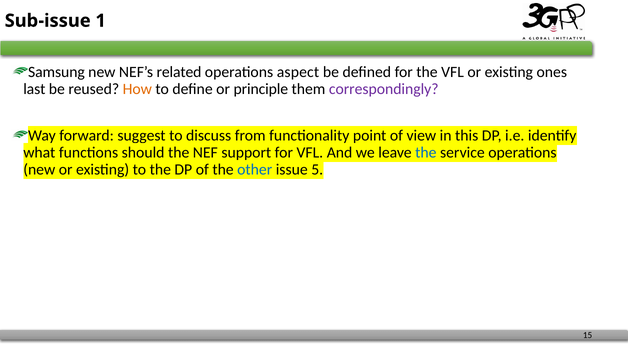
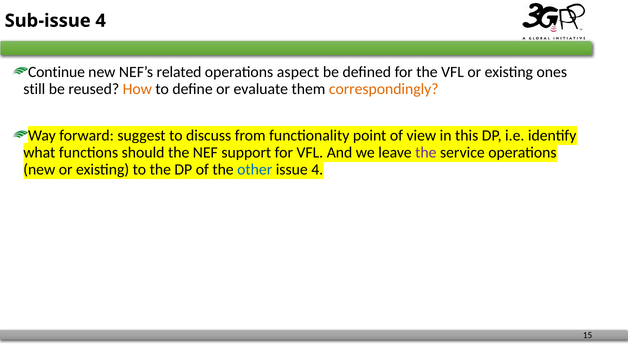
Sub-issue 1: 1 -> 4
Samsung: Samsung -> Continue
last: last -> still
principle: principle -> evaluate
correspondingly colour: purple -> orange
the at (426, 153) colour: blue -> purple
issue 5: 5 -> 4
